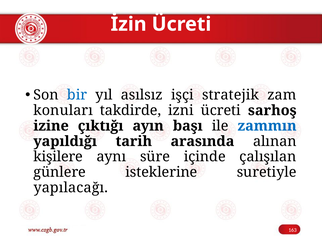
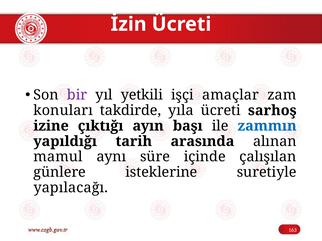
bir colour: blue -> purple
asılsız: asılsız -> yetkili
stratejik: stratejik -> amaçlar
izni: izni -> yıla
kişilere: kişilere -> mamul
